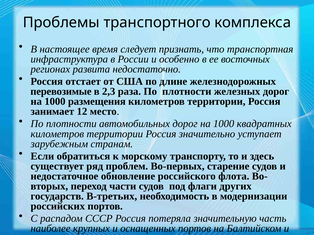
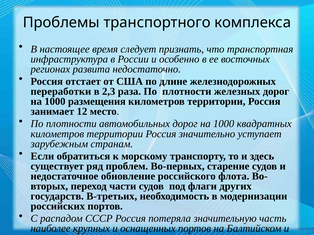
перевозимые: перевозимые -> переработки
